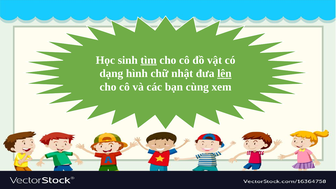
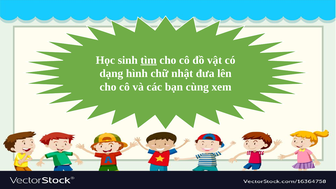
lên underline: present -> none
